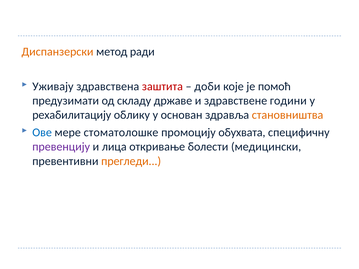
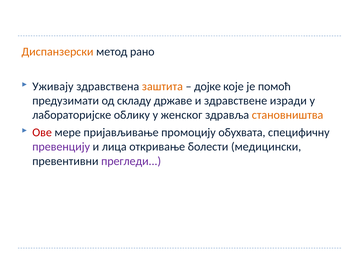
ради: ради -> рано
заштита colour: red -> orange
доби: доби -> дојке
години: години -> изради
рехабилитацију: рехабилитацију -> лабораторијске
основан: основан -> женског
Ове colour: blue -> red
стоматолошке: стоматолошке -> пријављивање
прегледи colour: orange -> purple
